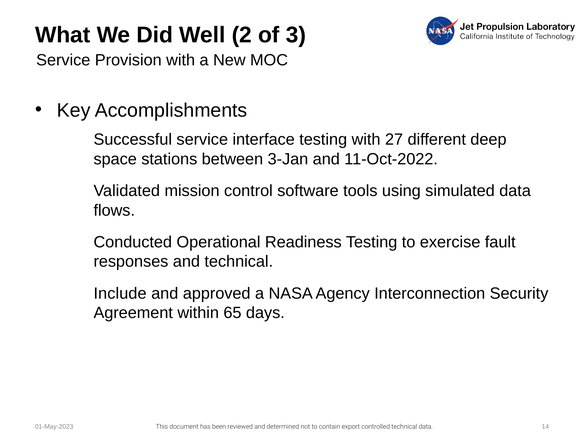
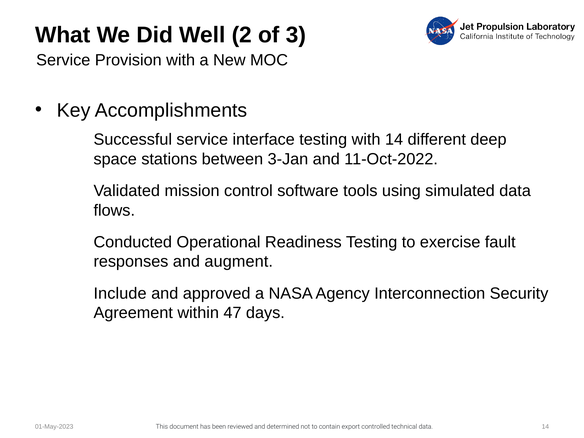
with 27: 27 -> 14
and technical: technical -> augment
65: 65 -> 47
